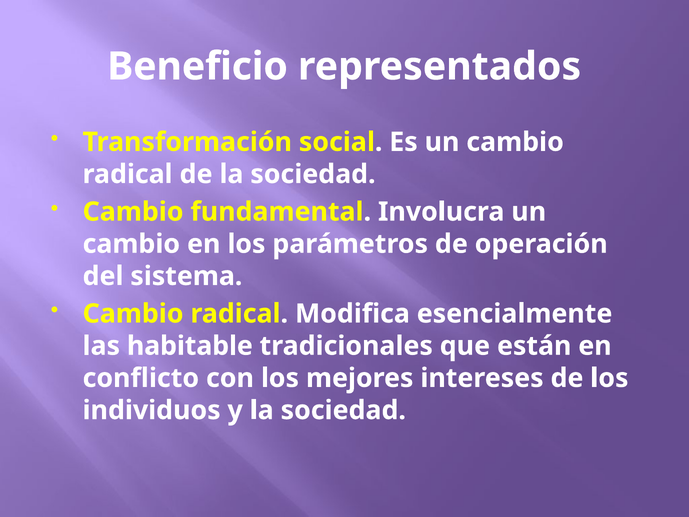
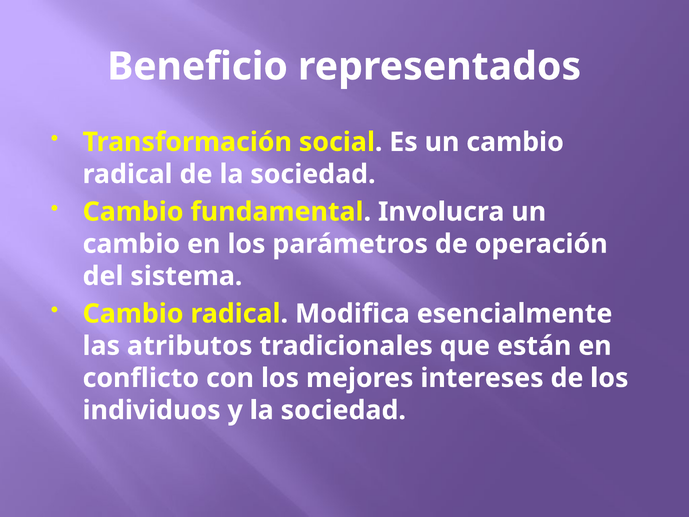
habitable: habitable -> atributos
